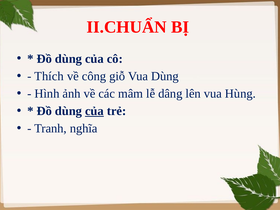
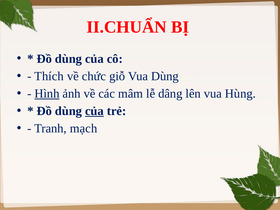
công: công -> chức
Hình underline: none -> present
nghĩa: nghĩa -> mạch
